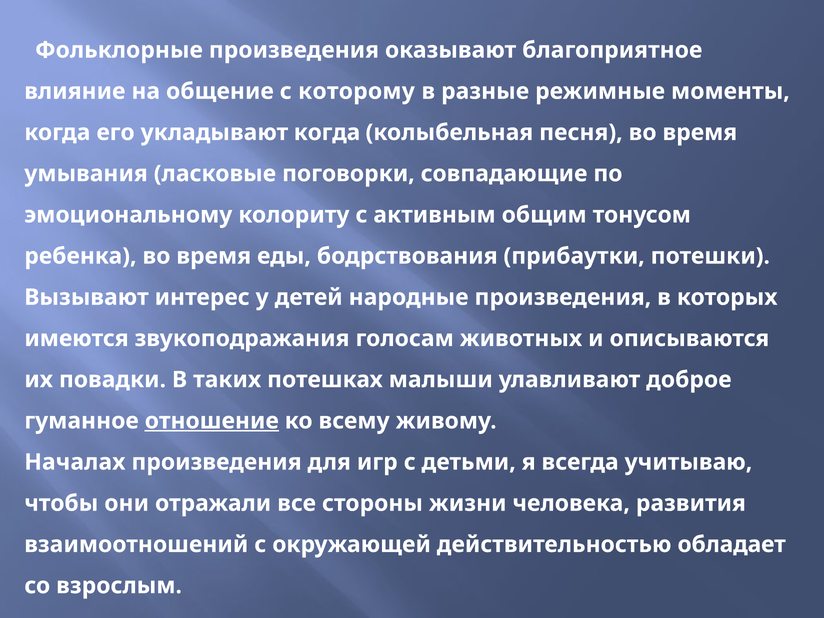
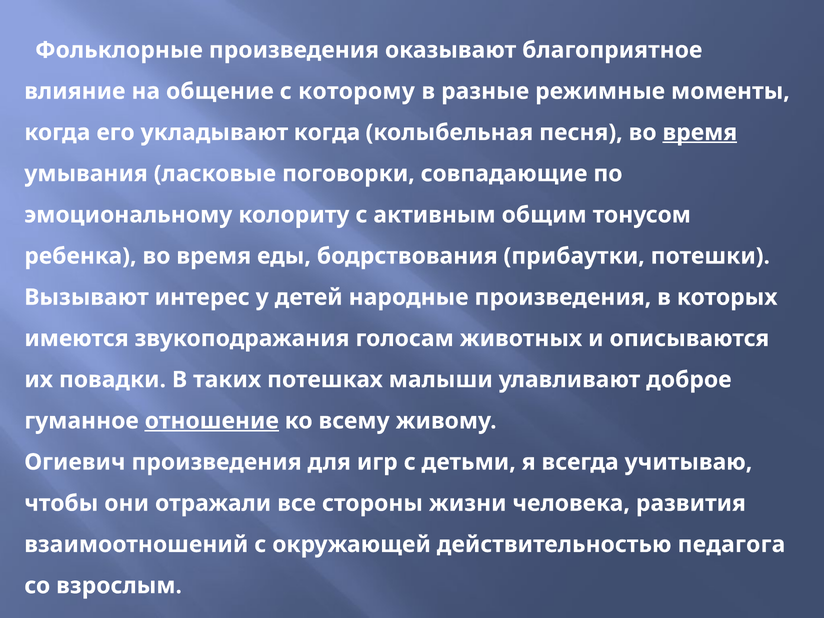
время at (700, 132) underline: none -> present
Началах: Началах -> Огиевич
обладает: обладает -> педагога
